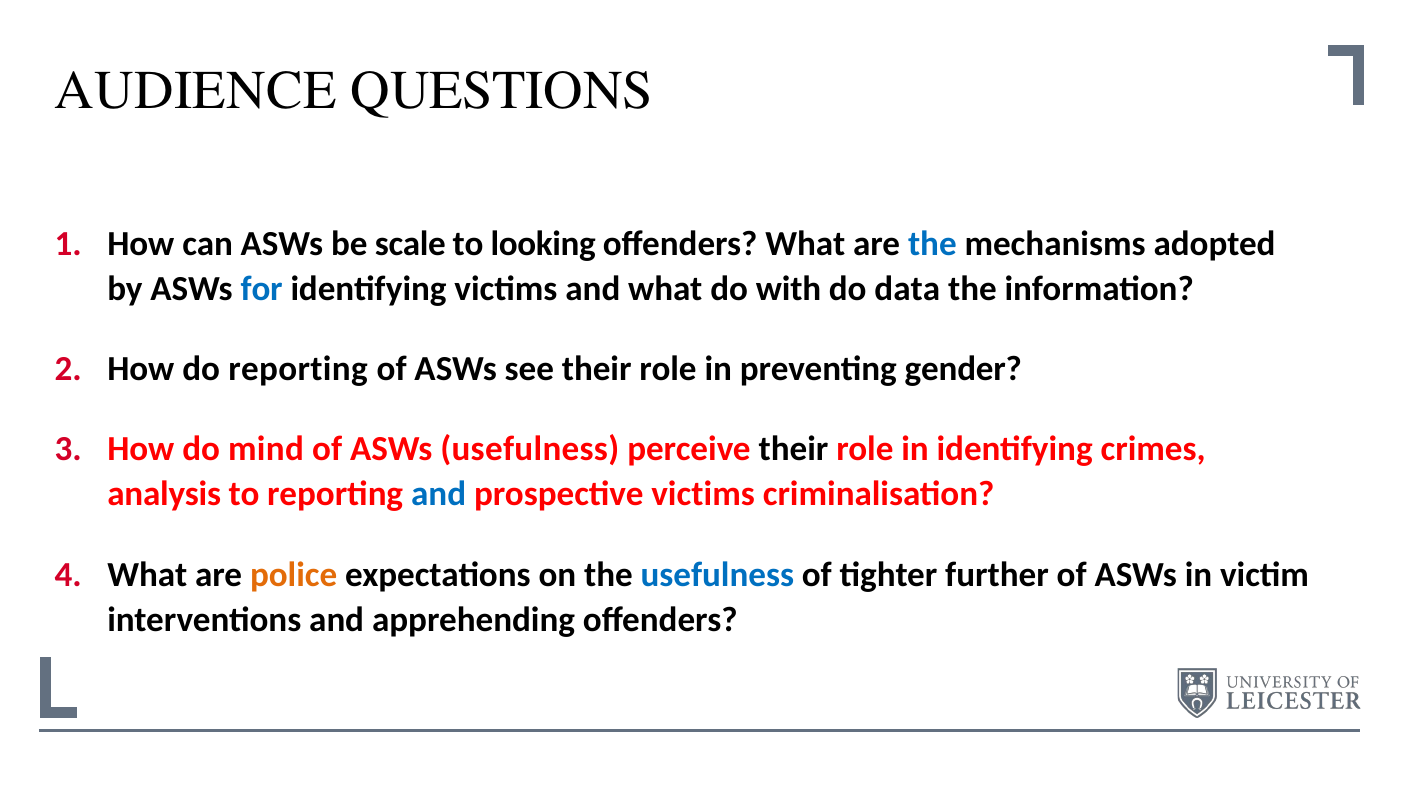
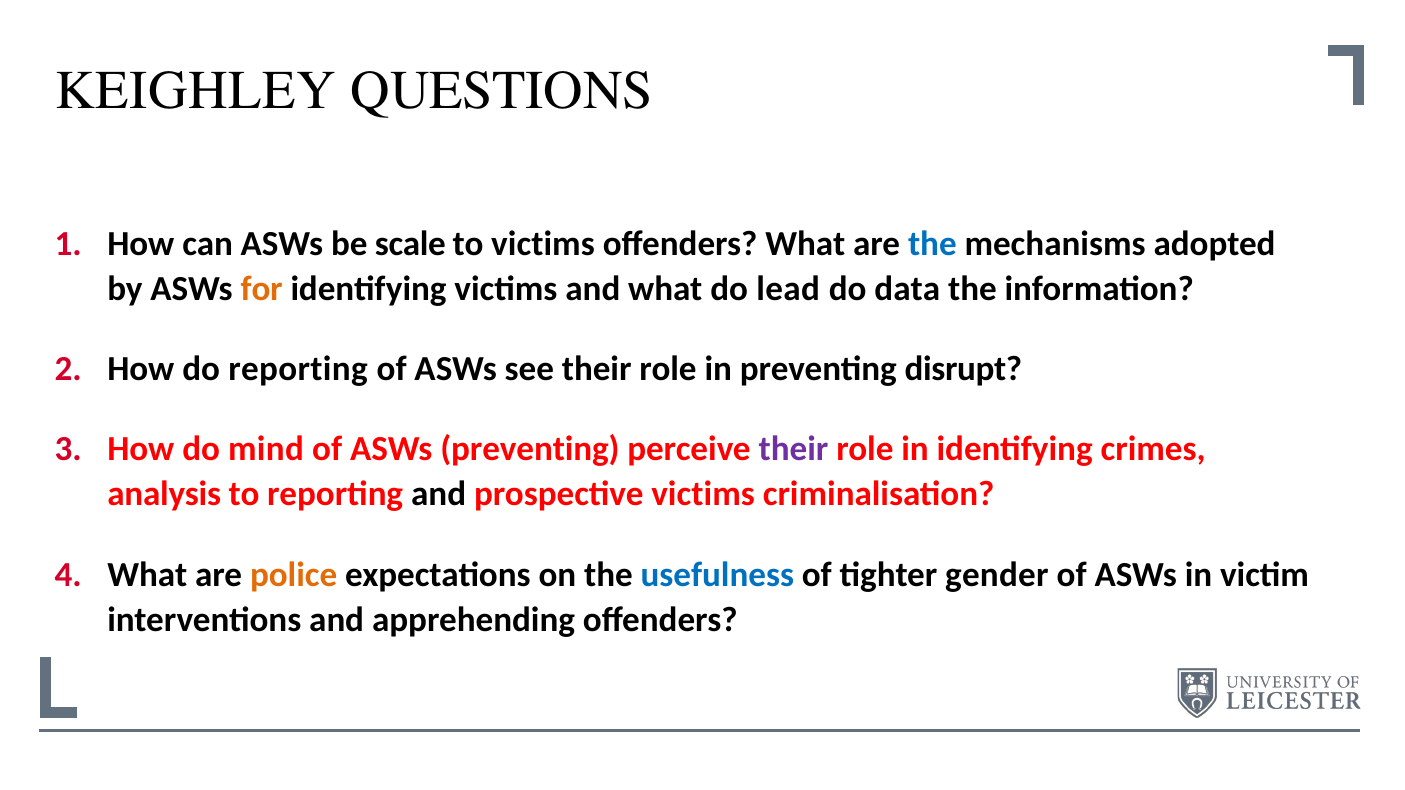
AUDIENCE: AUDIENCE -> KEIGHLEY
to looking: looking -> victims
for colour: blue -> orange
with: with -> lead
gender: gender -> disrupt
ASWs usefulness: usefulness -> preventing
their at (794, 450) colour: black -> purple
and at (439, 495) colour: blue -> black
further: further -> gender
